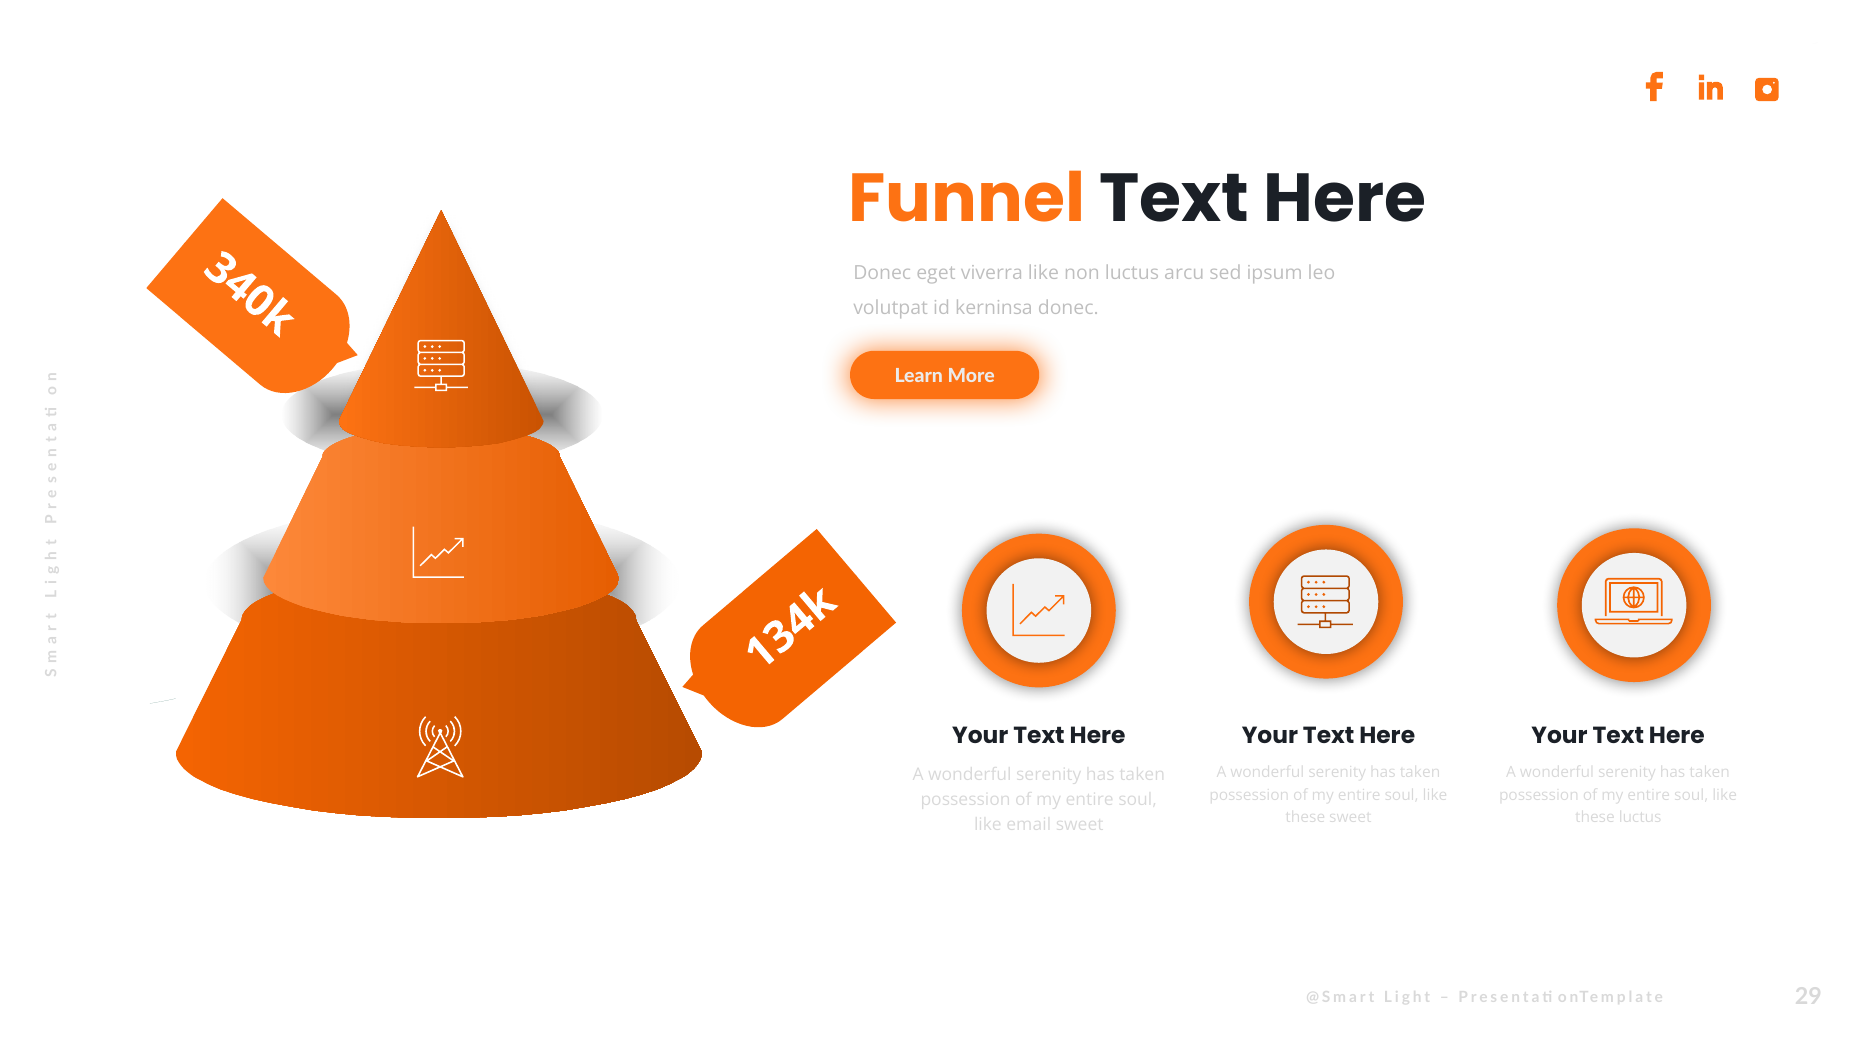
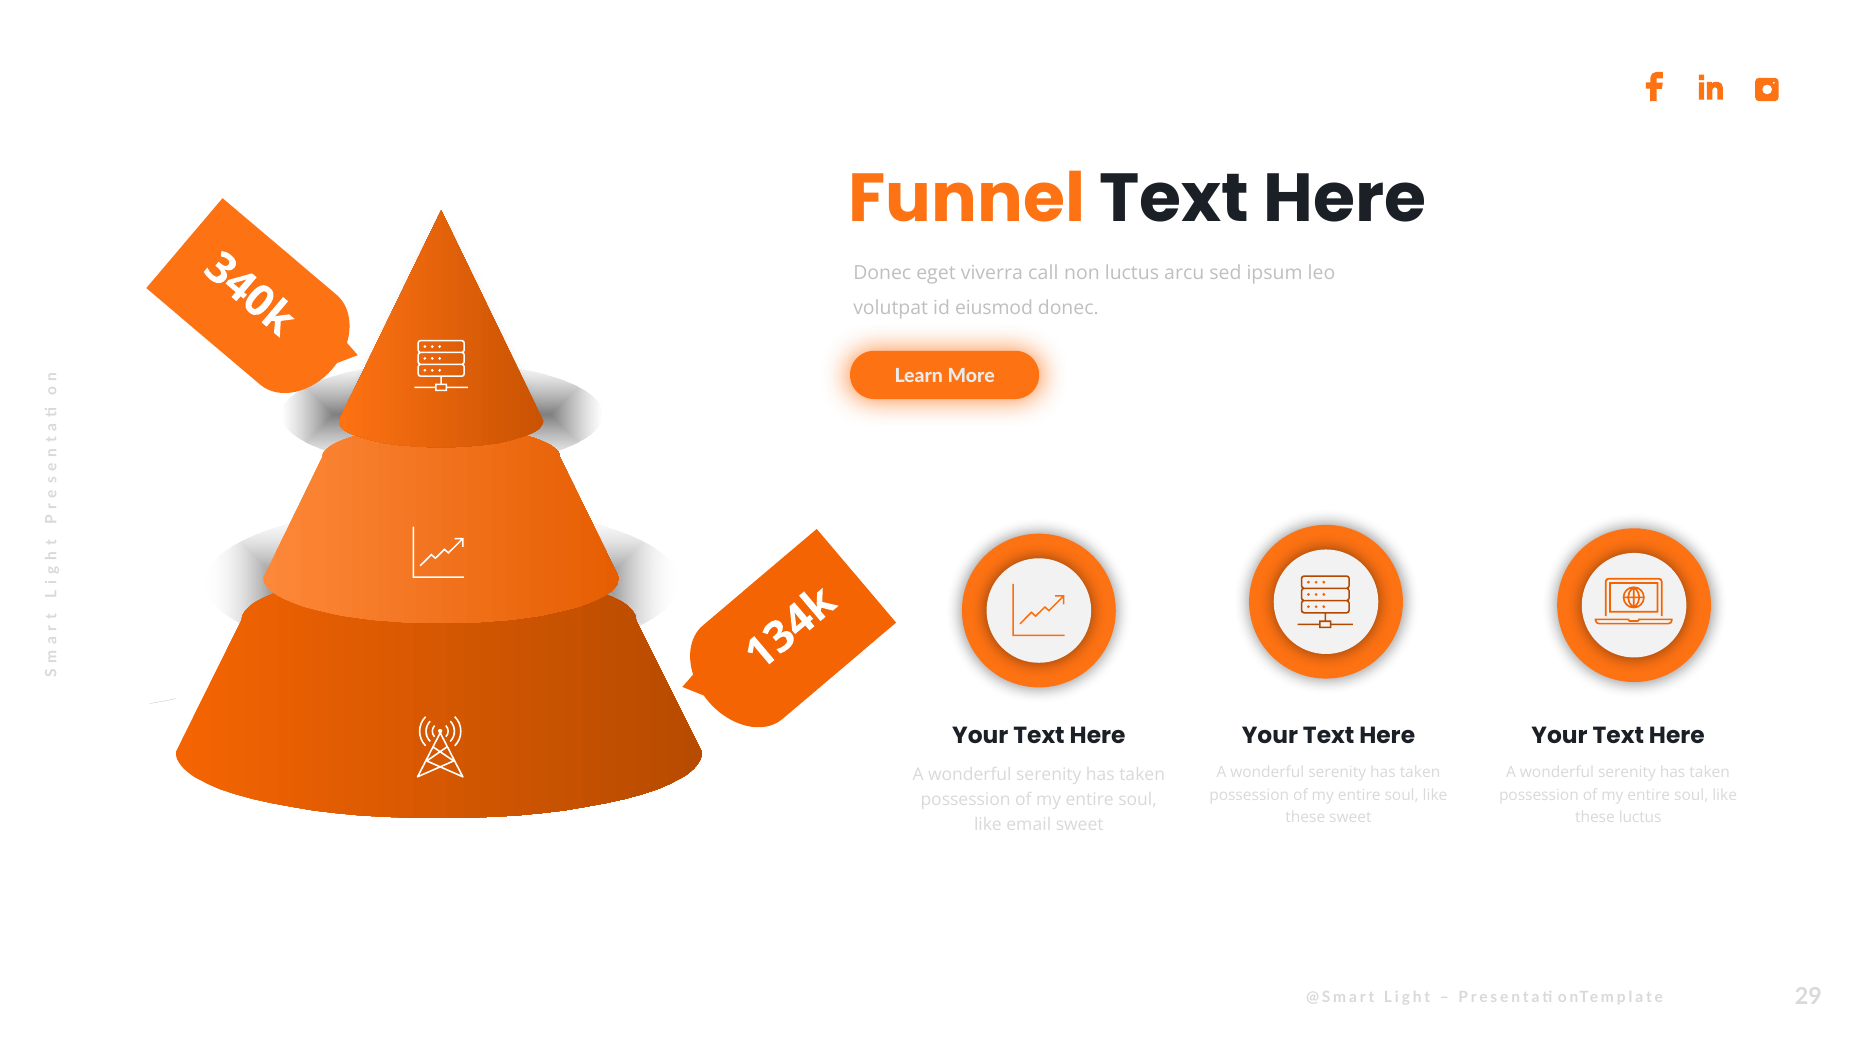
viverra like: like -> call
kerninsa: kerninsa -> eiusmod
